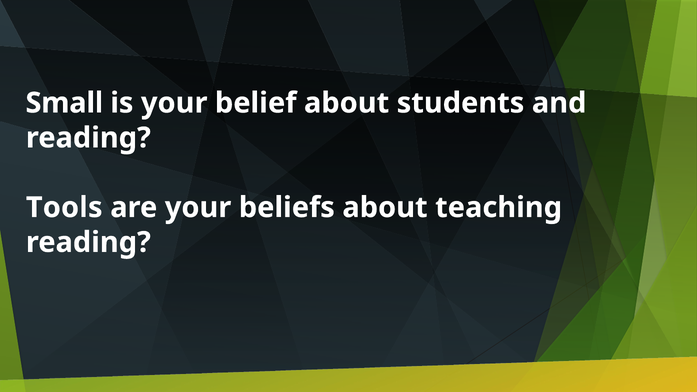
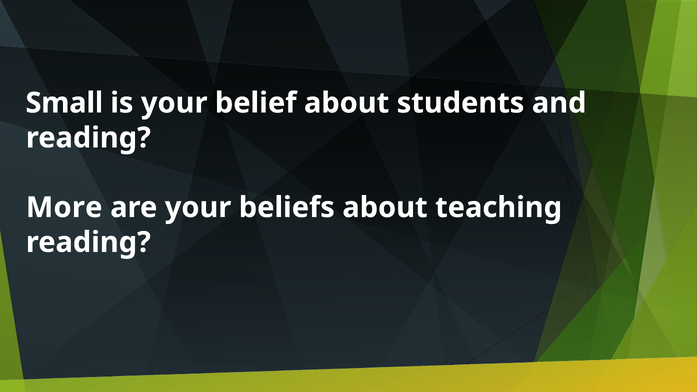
Tools: Tools -> More
